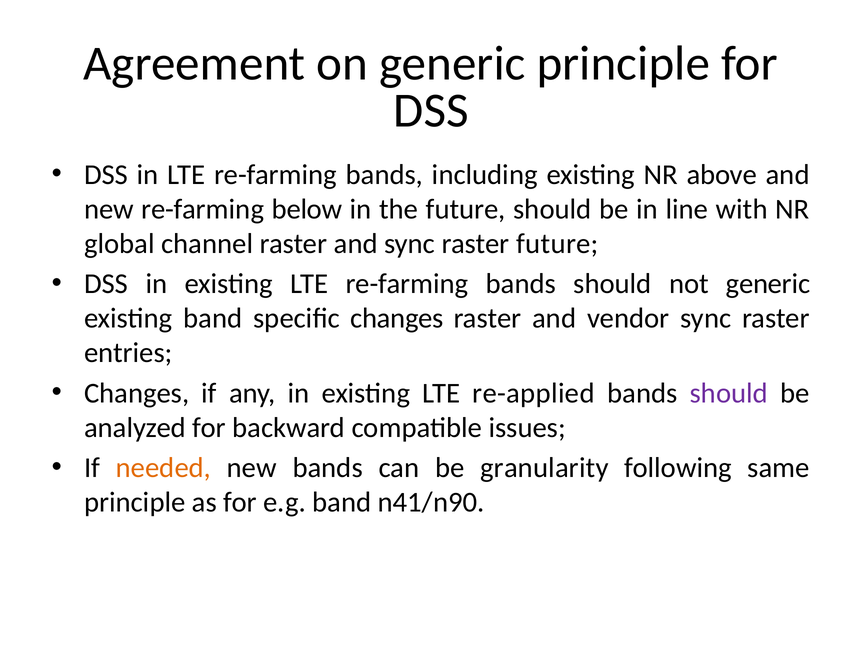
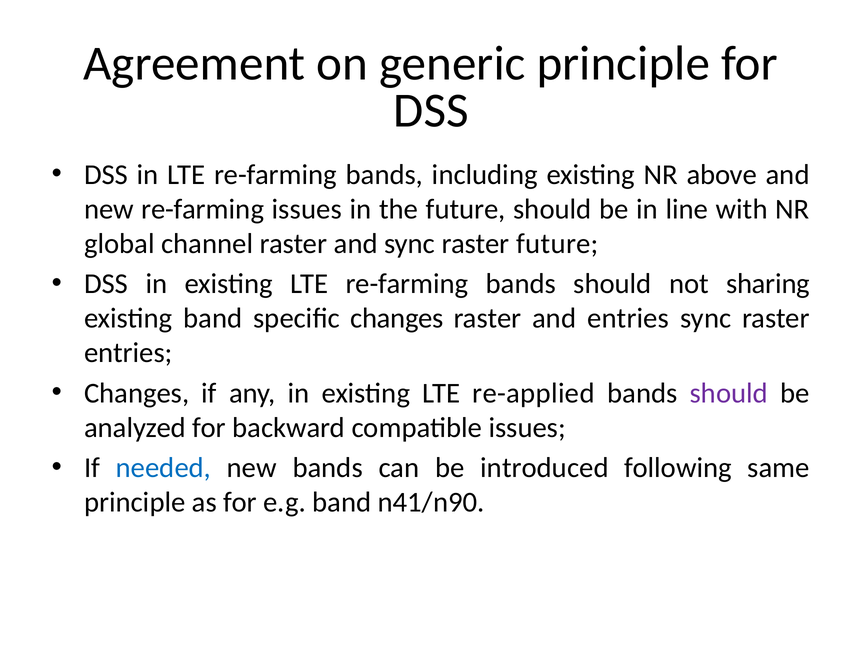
re-farming below: below -> issues
not generic: generic -> sharing
and vendor: vendor -> entries
needed colour: orange -> blue
granularity: granularity -> introduced
